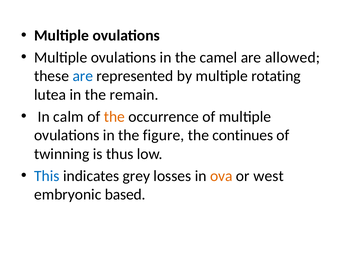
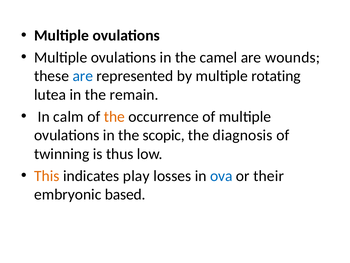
allowed: allowed -> wounds
figure: figure -> scopic
continues: continues -> diagnosis
This colour: blue -> orange
grey: grey -> play
ova colour: orange -> blue
west: west -> their
